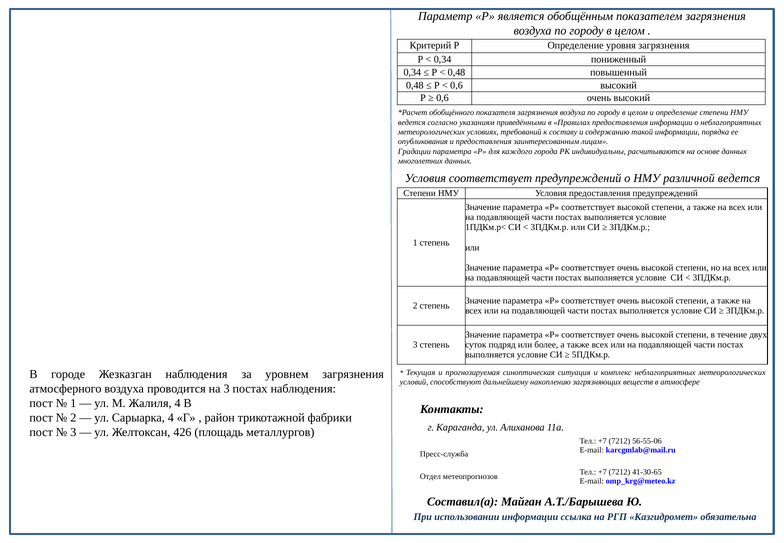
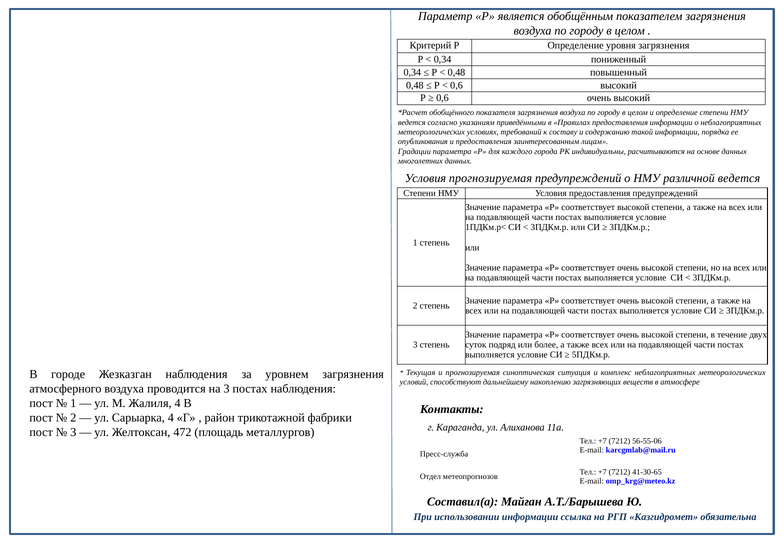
Условия соответствует: соответствует -> прогнозируемая
426: 426 -> 472
